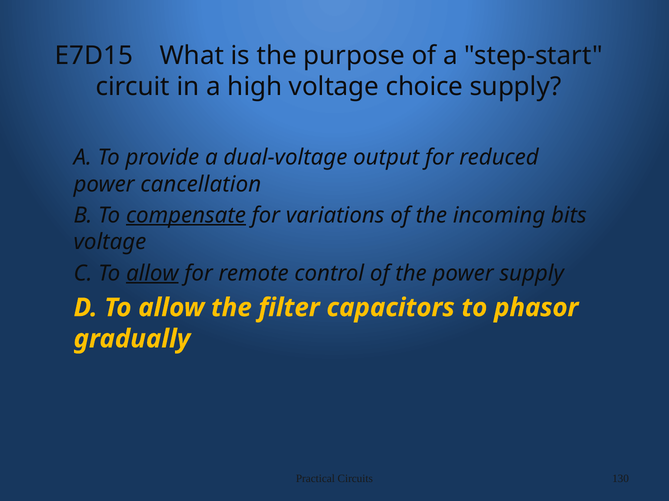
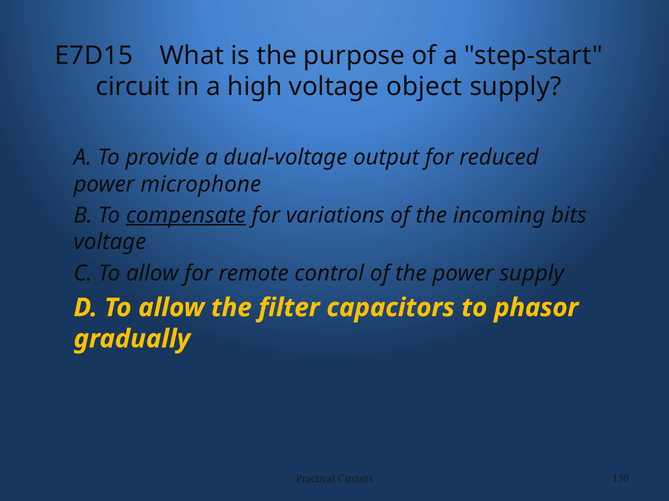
choice: choice -> object
cancellation: cancellation -> microphone
allow at (152, 274) underline: present -> none
